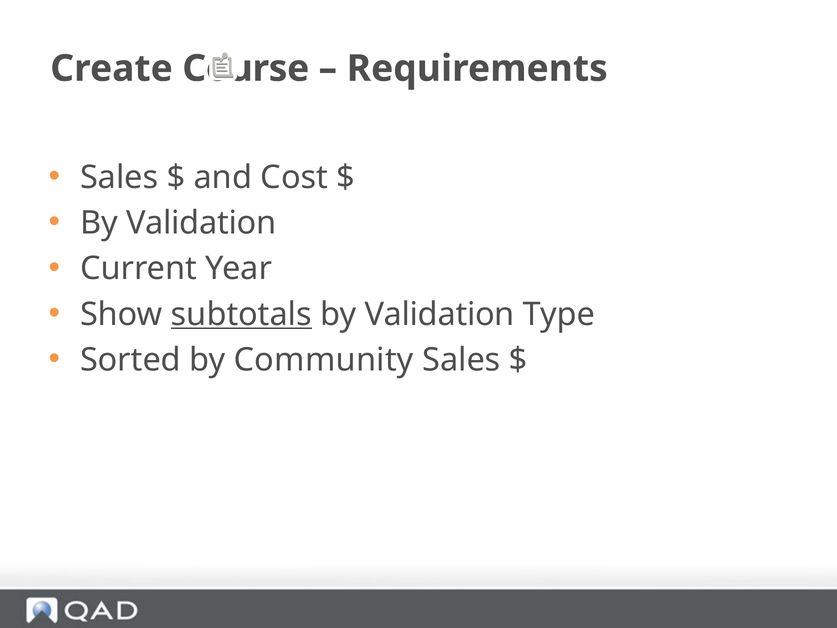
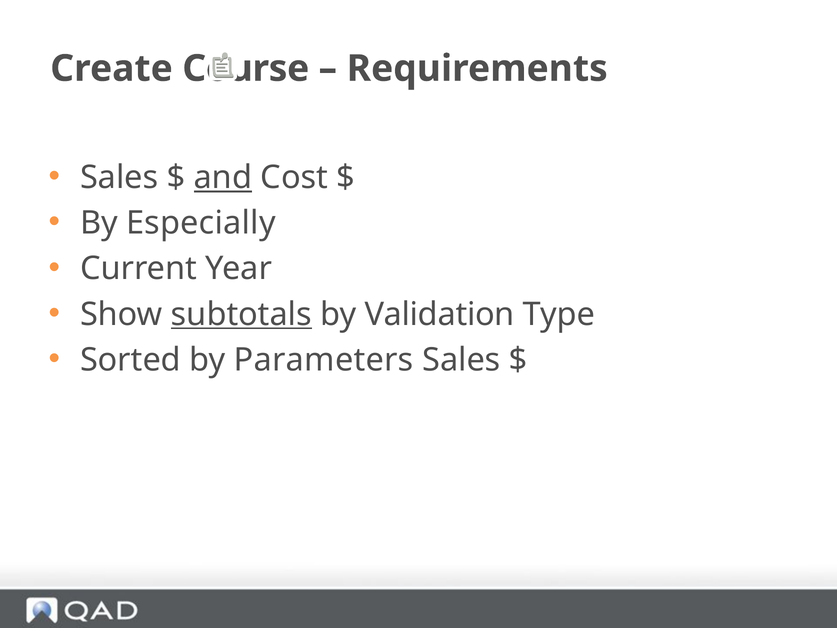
and underline: none -> present
Validation at (201, 223): Validation -> Especially
Community: Community -> Parameters
